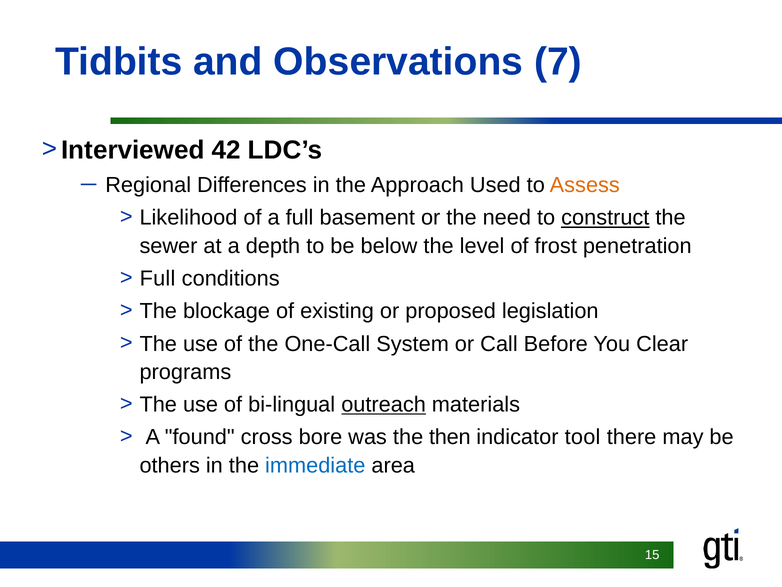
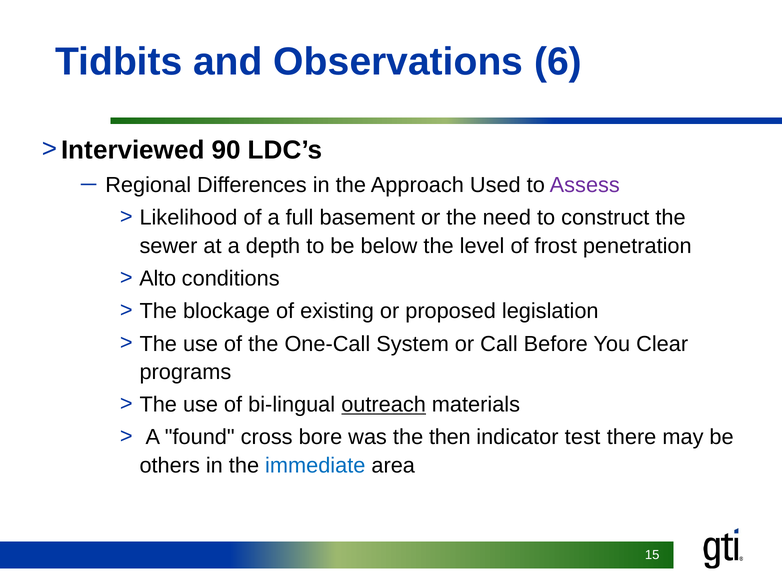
7: 7 -> 6
42: 42 -> 90
Assess colour: orange -> purple
construct underline: present -> none
Full at (158, 278): Full -> Alto
tool: tool -> test
